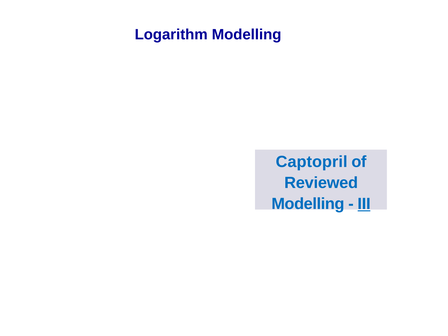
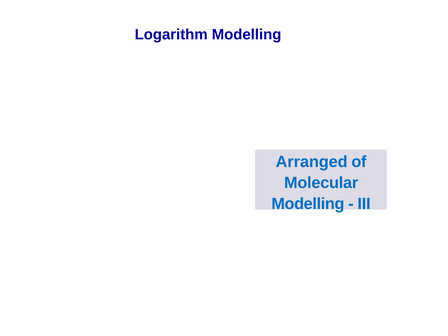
Captopril: Captopril -> Arranged
Reviewed: Reviewed -> Molecular
III underline: present -> none
